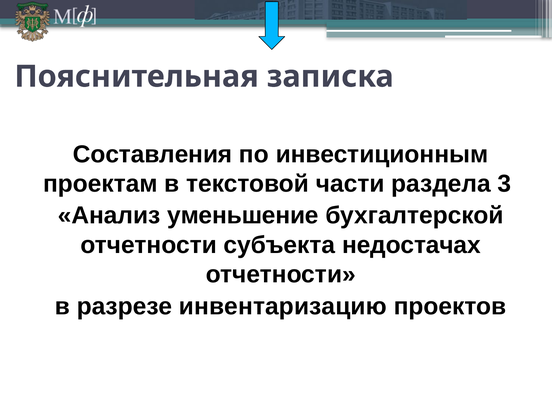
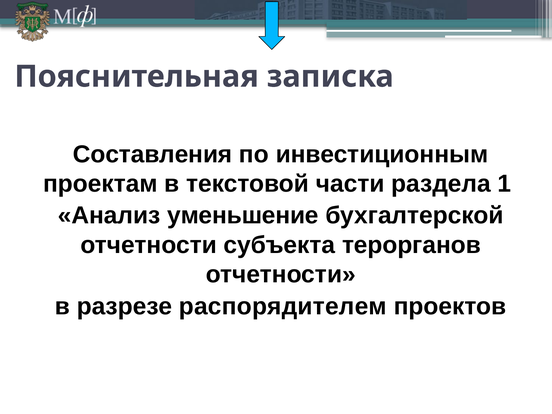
3: 3 -> 1
недостачах: недостачах -> терорганов
инвентаризацию: инвентаризацию -> распорядителем
